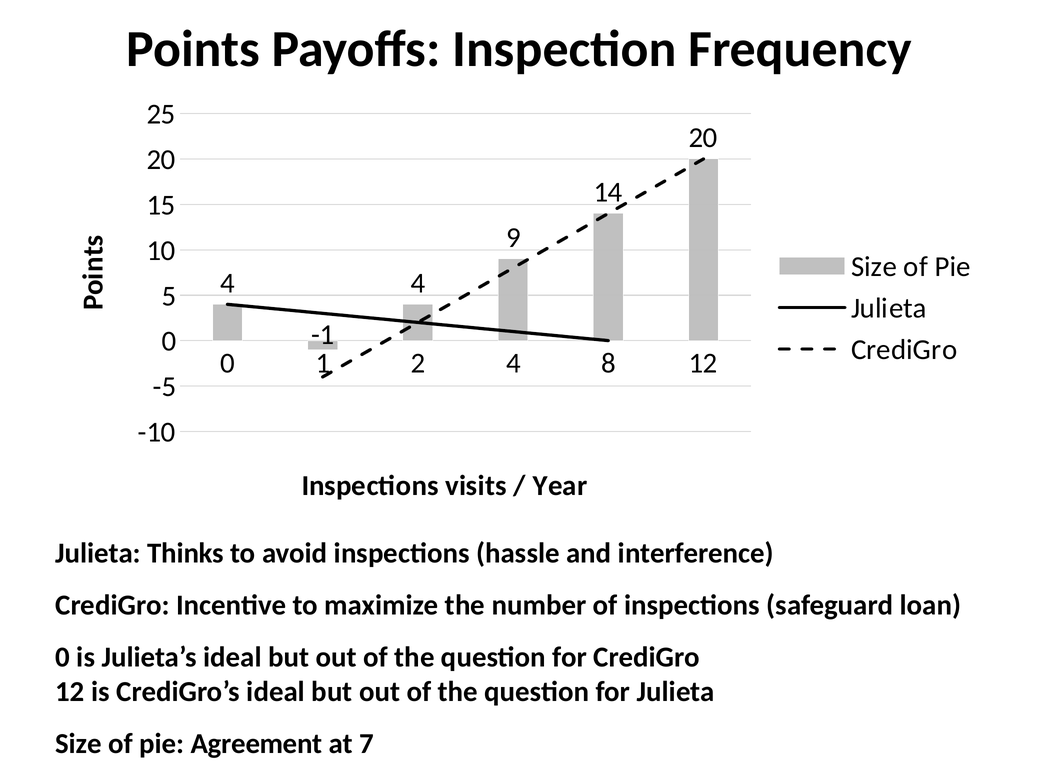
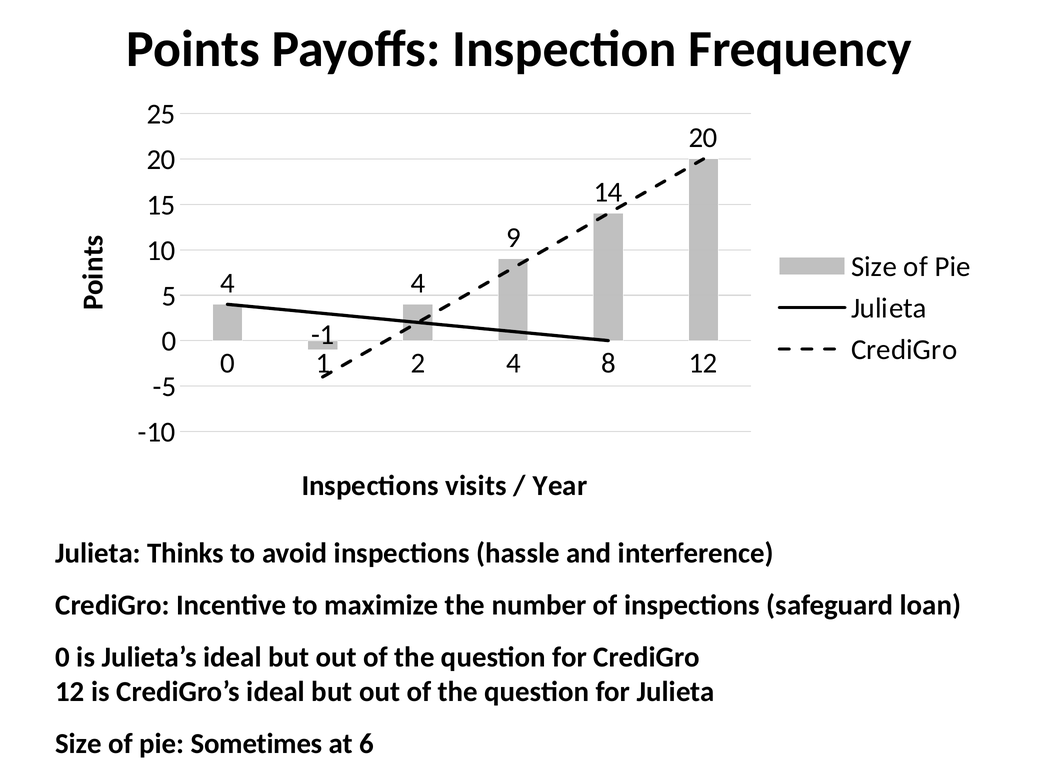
Agreement: Agreement -> Sometimes
7: 7 -> 6
